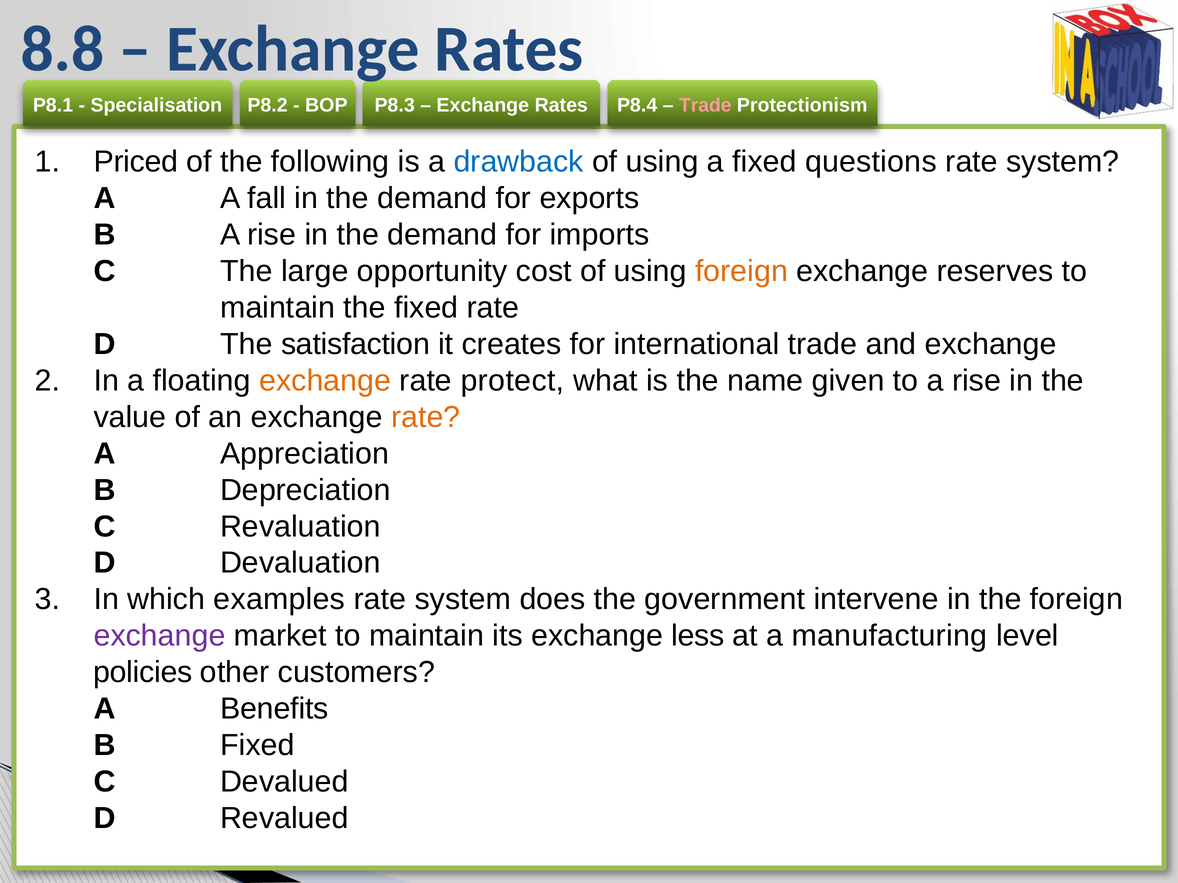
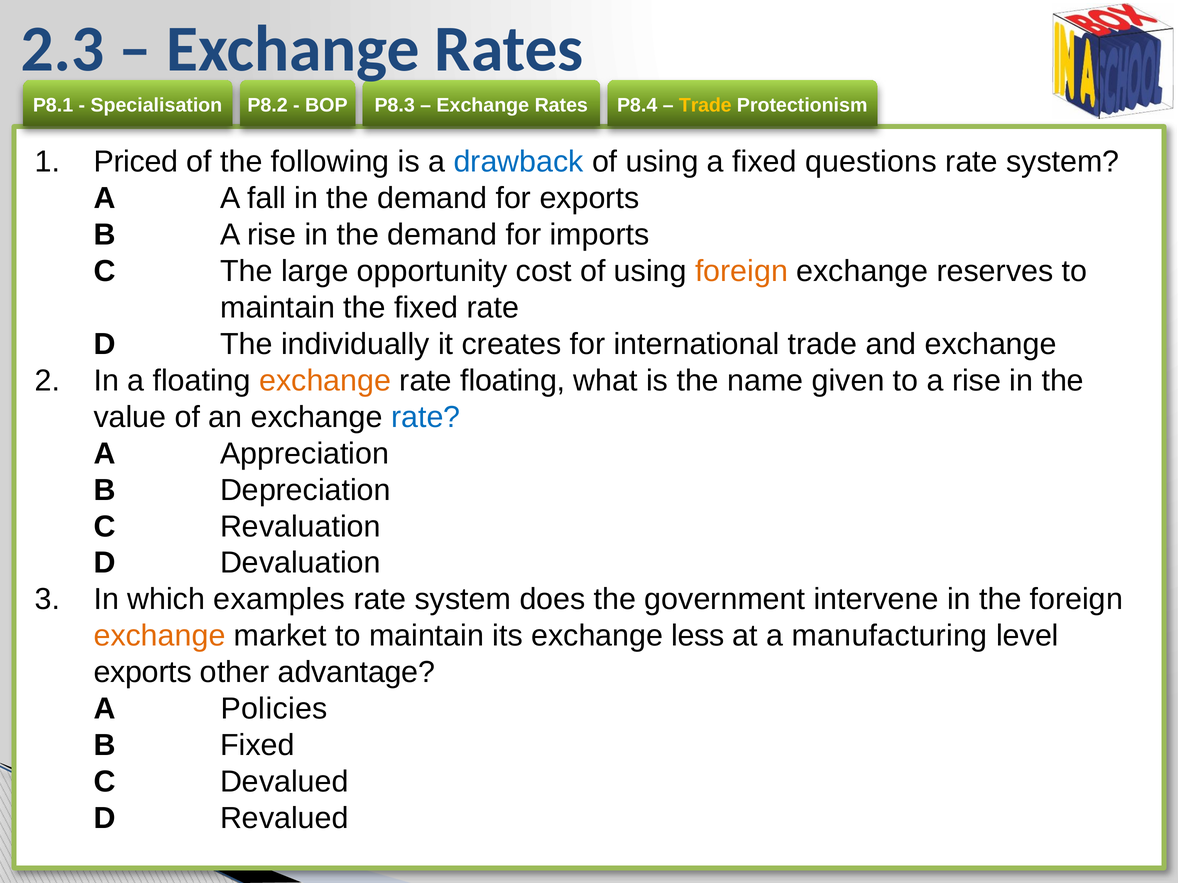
8.8: 8.8 -> 2.3
Trade at (705, 106) colour: pink -> yellow
satisfaction: satisfaction -> individually
rate protect: protect -> floating
rate at (426, 417) colour: orange -> blue
exchange at (160, 636) colour: purple -> orange
policies at (143, 673): policies -> exports
customers: customers -> advantage
Benefits: Benefits -> Policies
